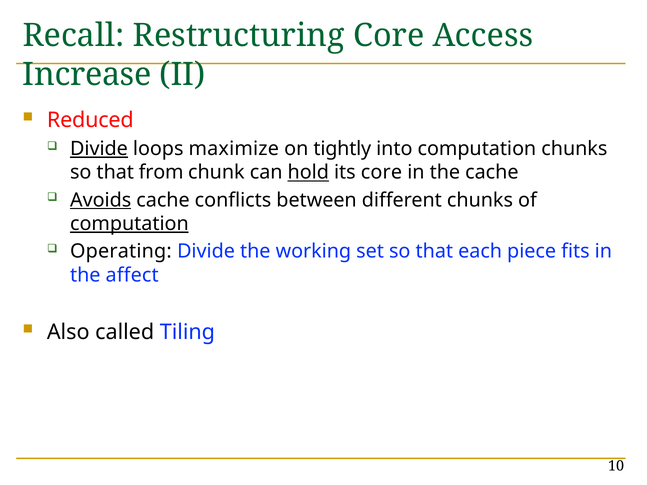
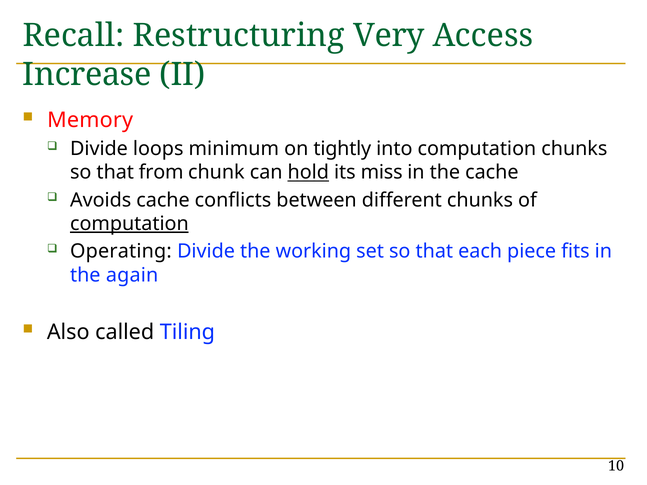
Restructuring Core: Core -> Very
Reduced: Reduced -> Memory
Divide at (99, 149) underline: present -> none
maximize: maximize -> minimum
its core: core -> miss
Avoids underline: present -> none
affect: affect -> again
